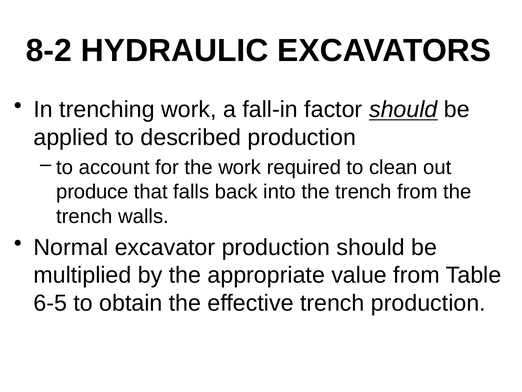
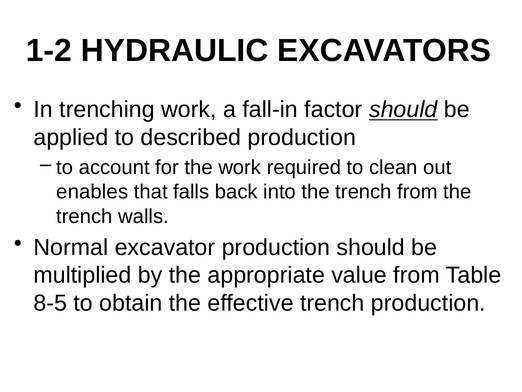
8-2: 8-2 -> 1-2
produce: produce -> enables
6-5: 6-5 -> 8-5
